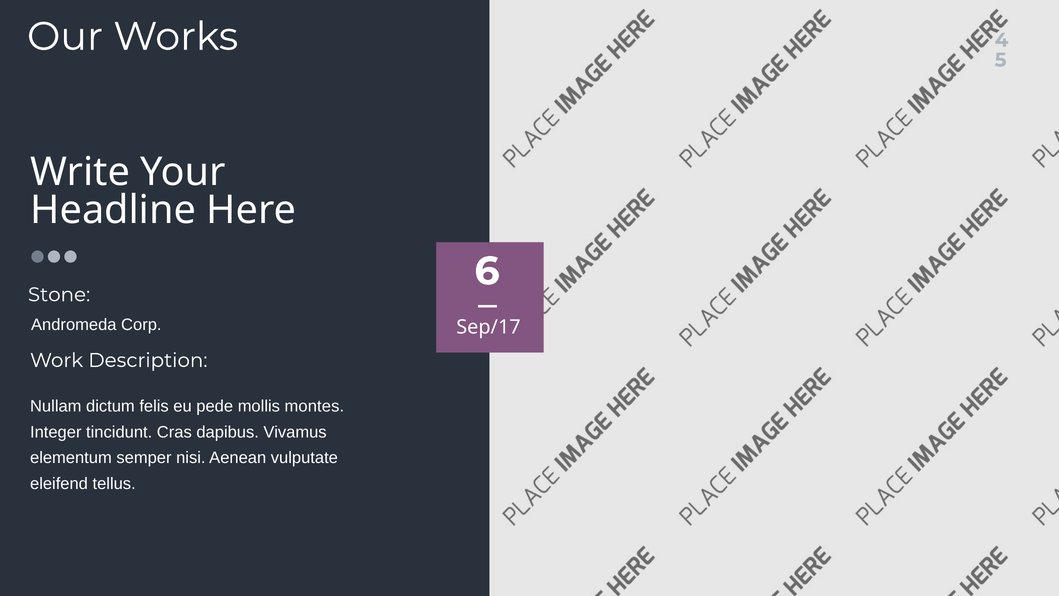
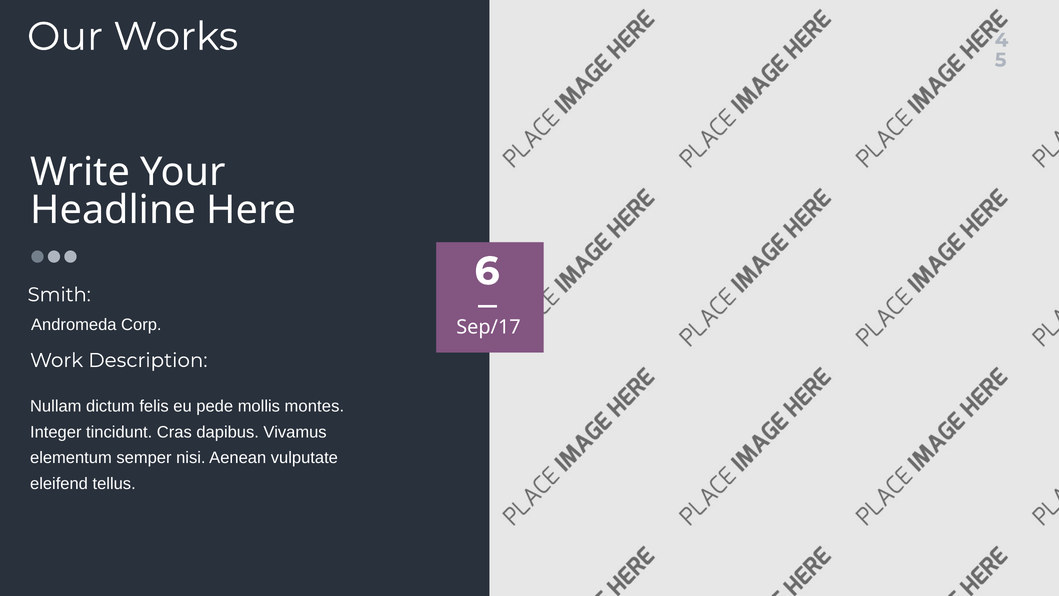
Stone: Stone -> Smith
